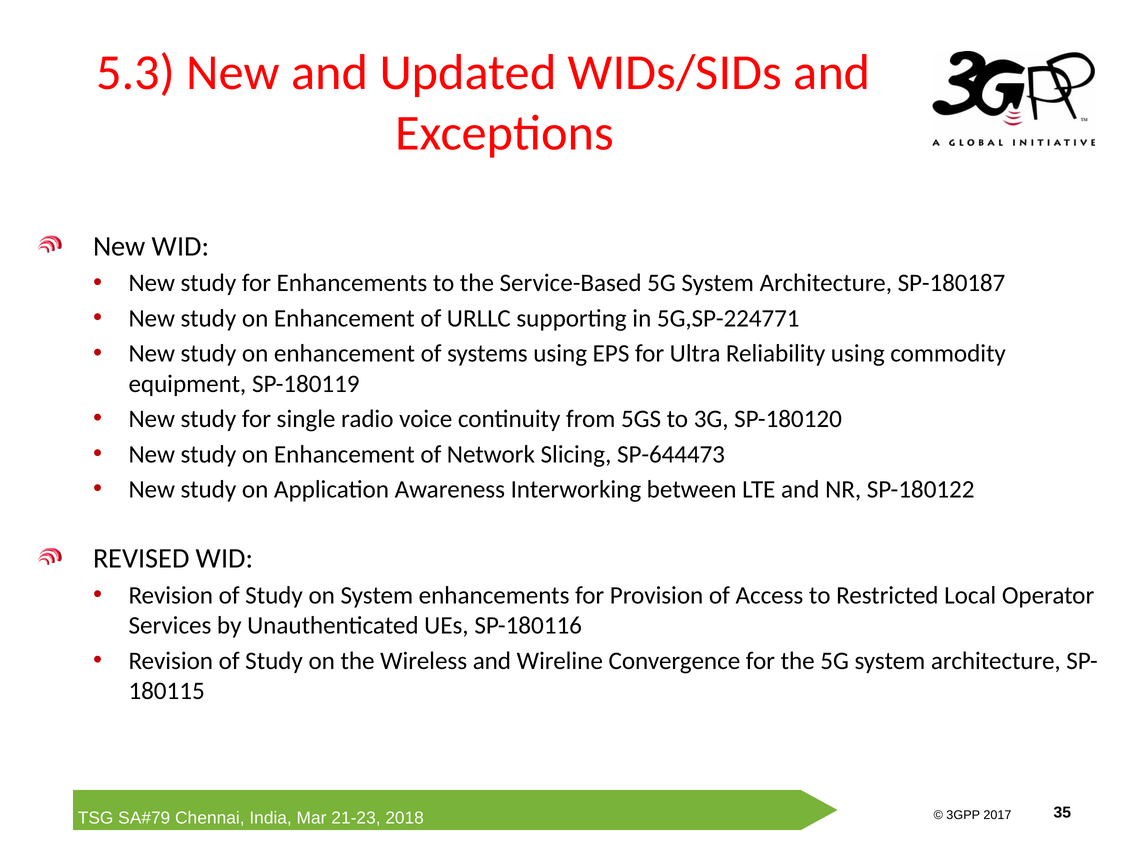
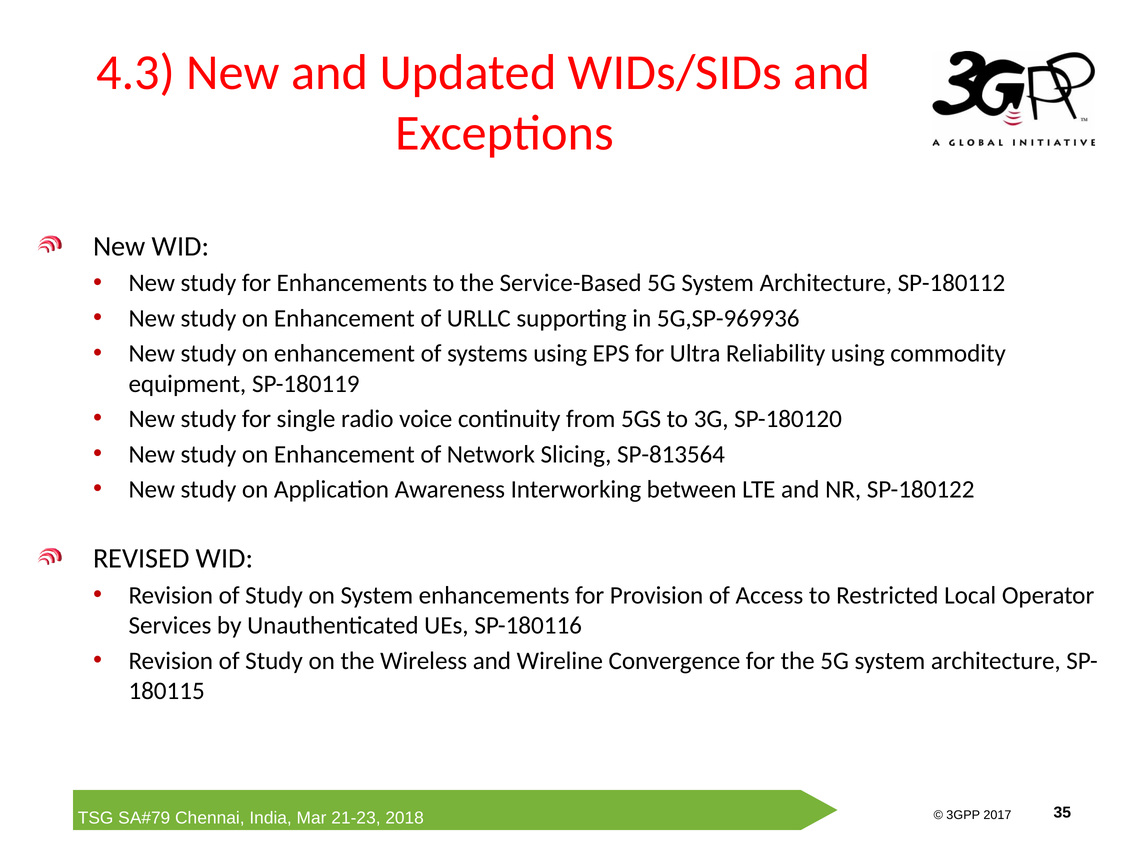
5.3: 5.3 -> 4.3
SP-180187: SP-180187 -> SP-180112
5G,SP-224771: 5G,SP-224771 -> 5G,SP-969936
SP-644473: SP-644473 -> SP-813564
